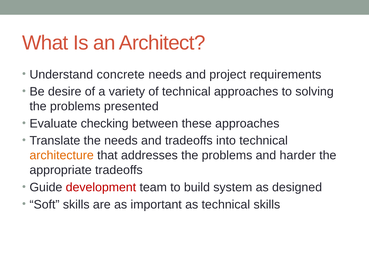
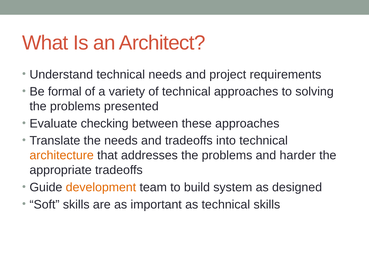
Understand concrete: concrete -> technical
desire: desire -> formal
development colour: red -> orange
